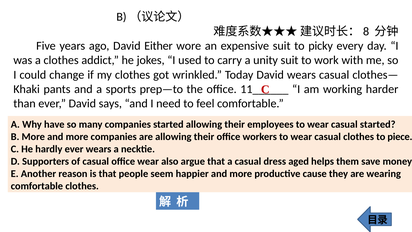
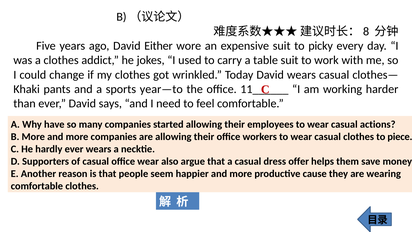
unity: unity -> table
prep—to: prep—to -> year—to
casual started: started -> actions
aged: aged -> offer
